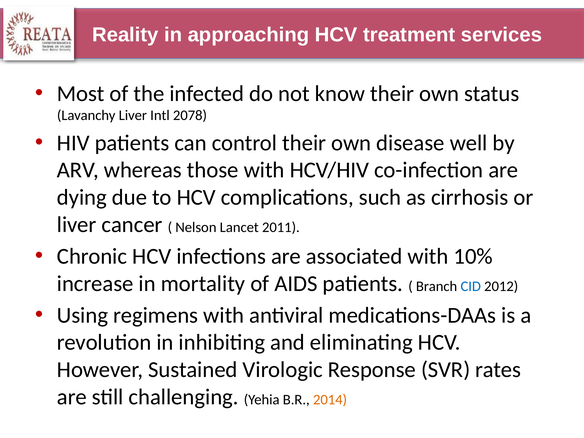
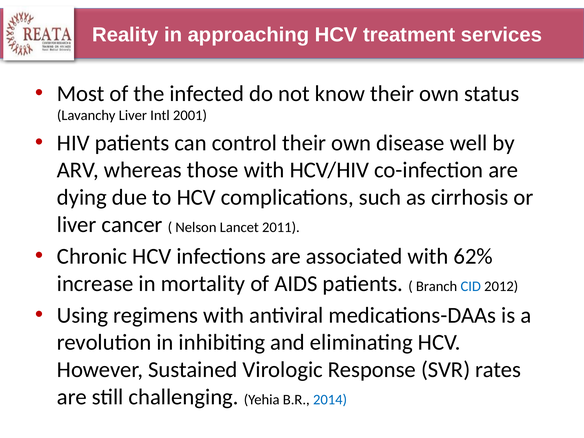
2078: 2078 -> 2001
10%: 10% -> 62%
2014 colour: orange -> blue
